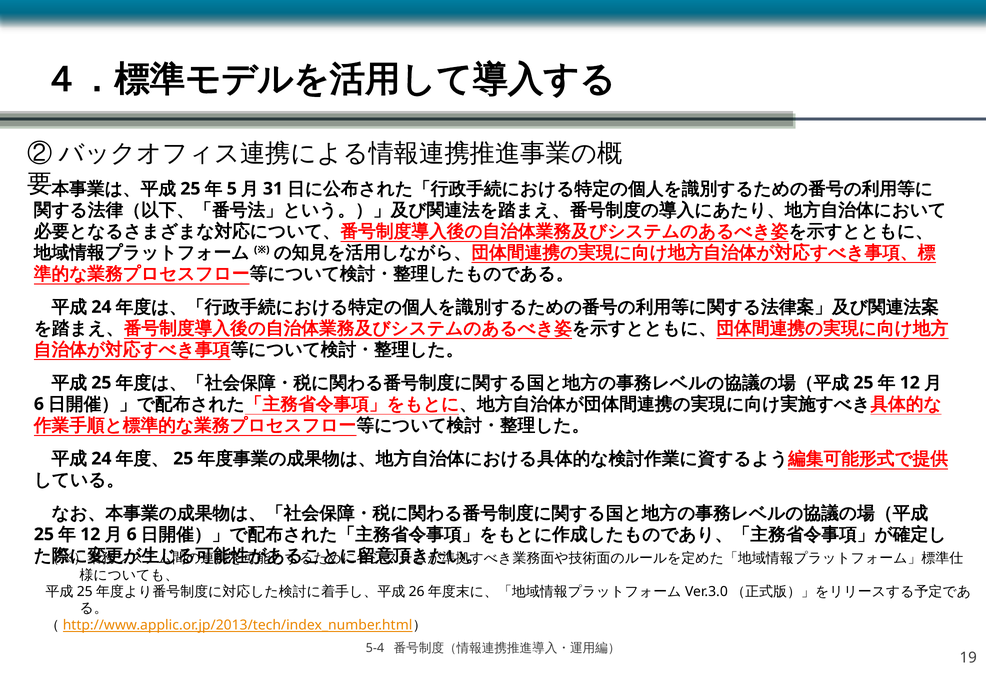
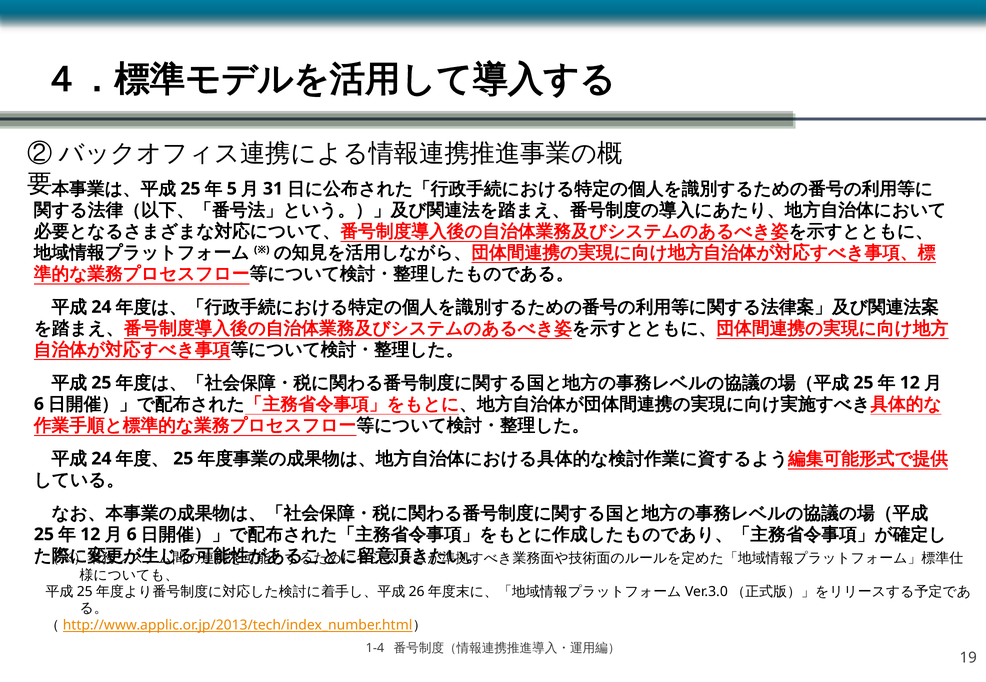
5-4: 5-4 -> 1-4
